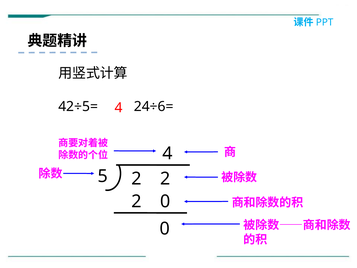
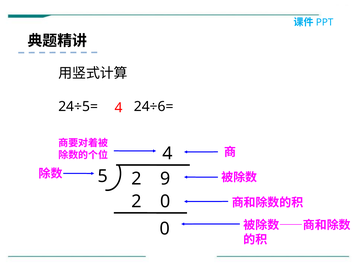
42÷5=: 42÷5= -> 24÷5=
2 at (165, 178): 2 -> 9
